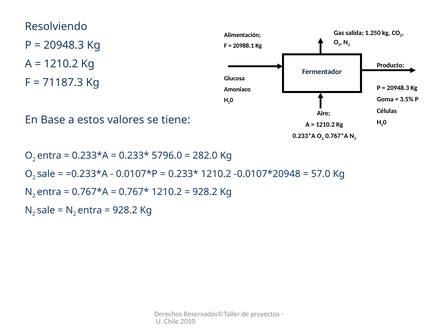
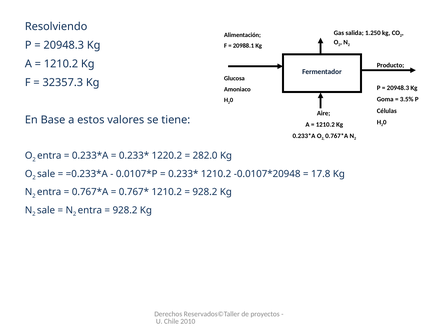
71187.3: 71187.3 -> 32357.3
5796.0: 5796.0 -> 1220.2
57.0: 57.0 -> 17.8
